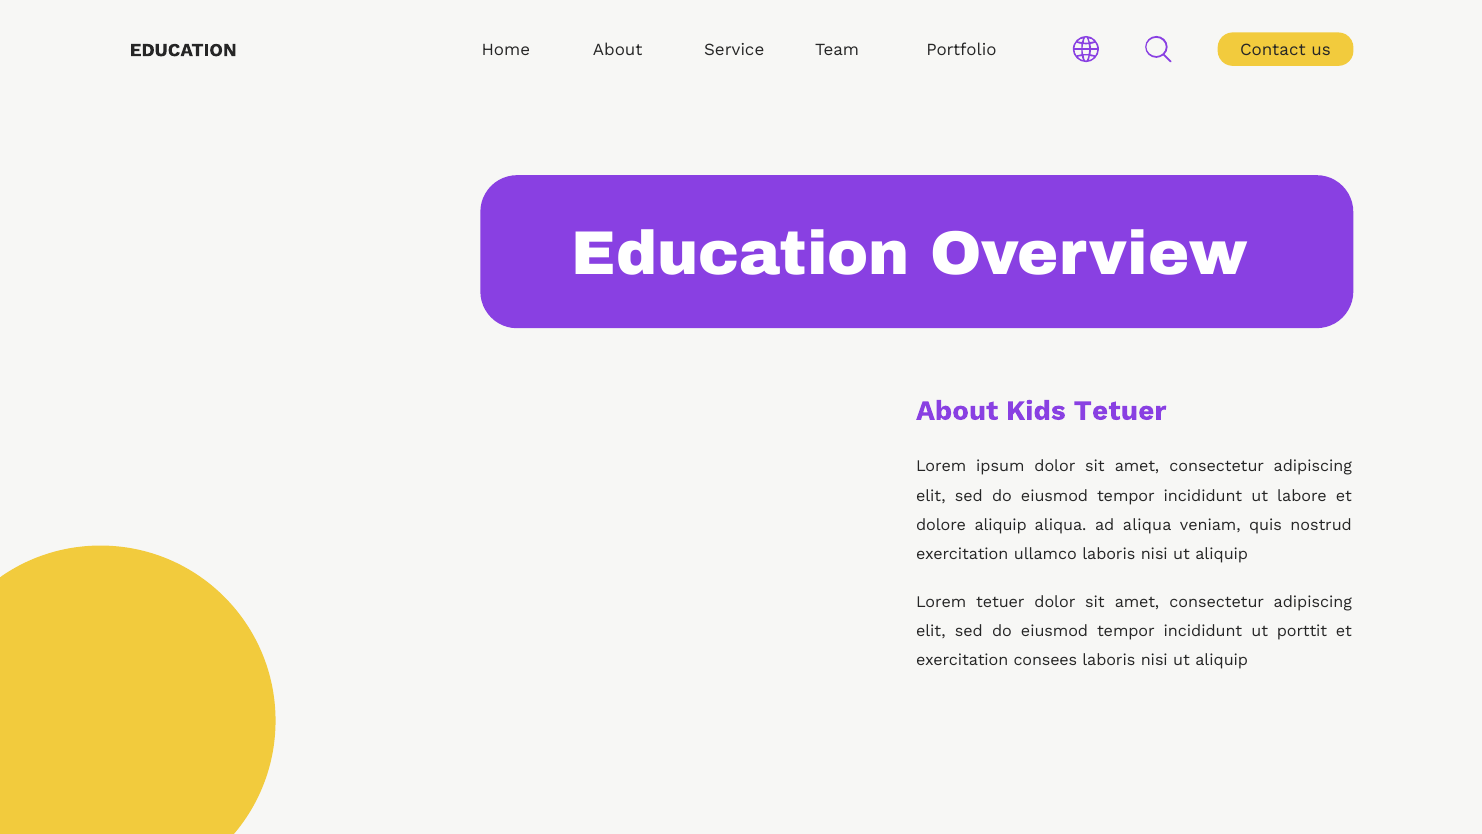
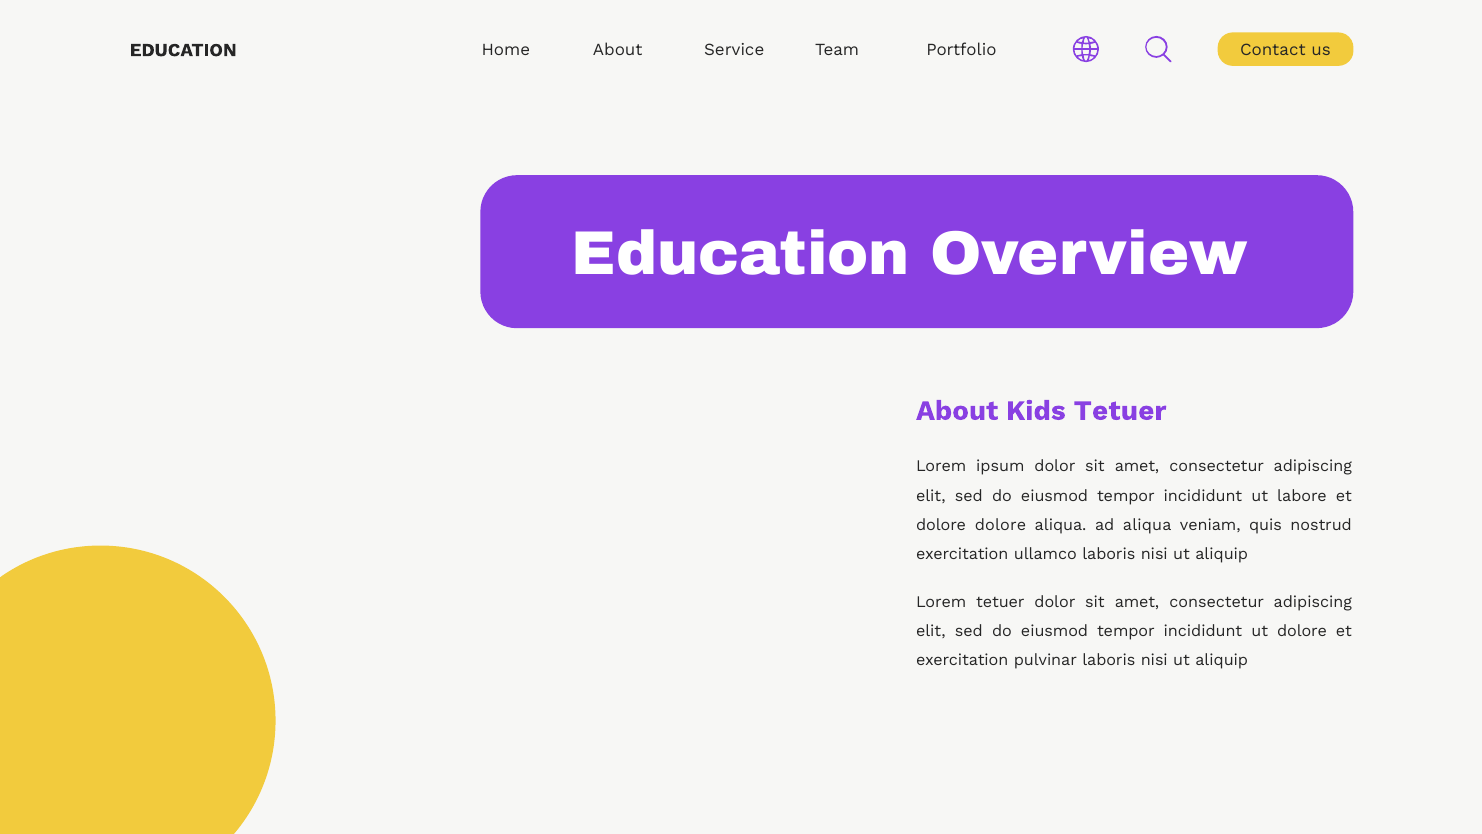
dolore aliquip: aliquip -> dolore
ut porttit: porttit -> dolore
consees: consees -> pulvinar
